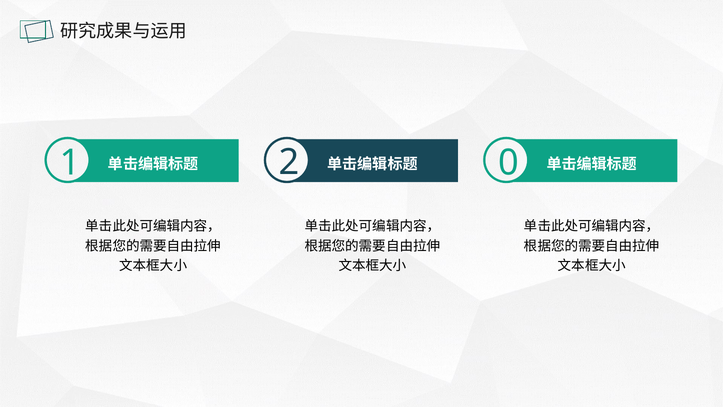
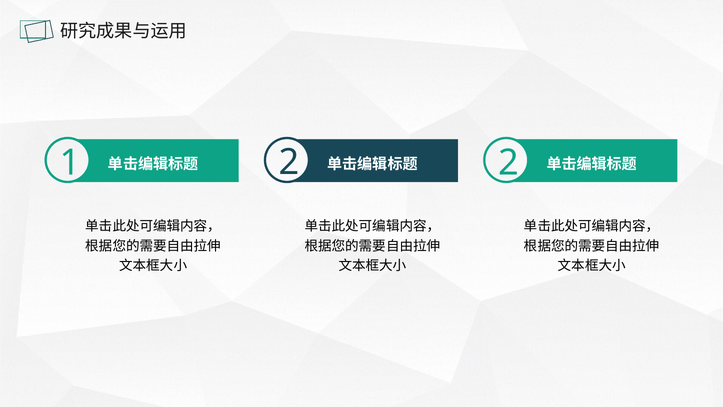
2 0: 0 -> 2
